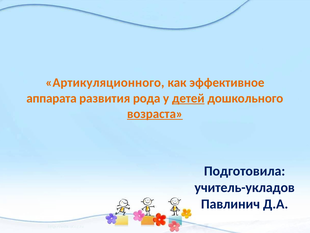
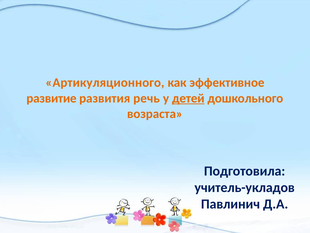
аппарата: аппарата -> развитие
рода: рода -> речь
возраста underline: present -> none
